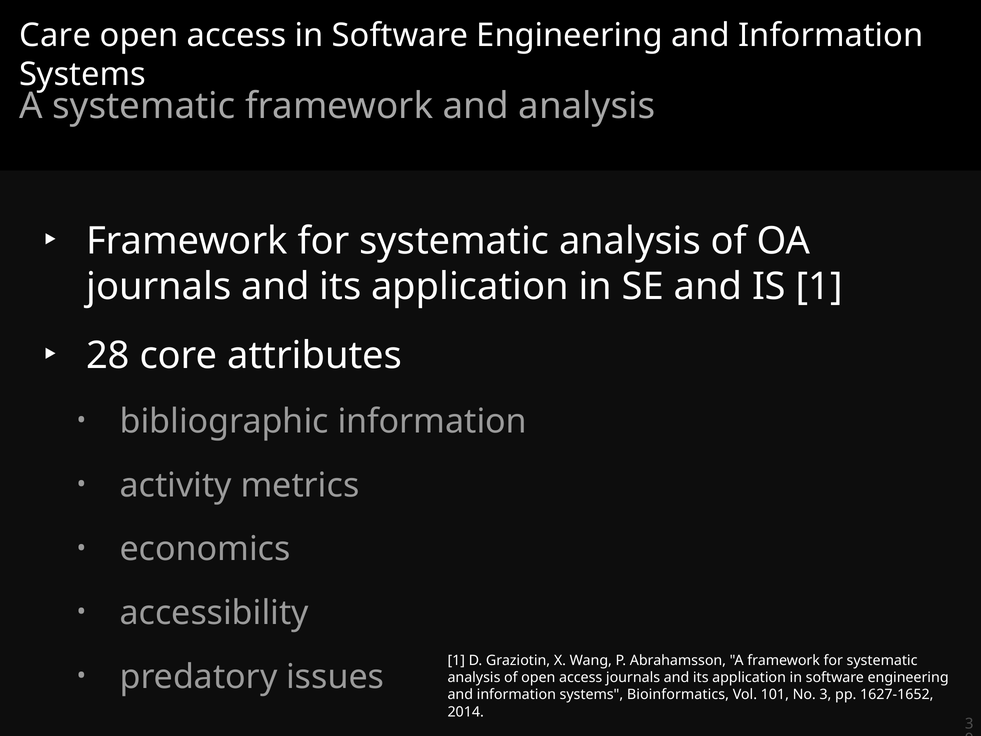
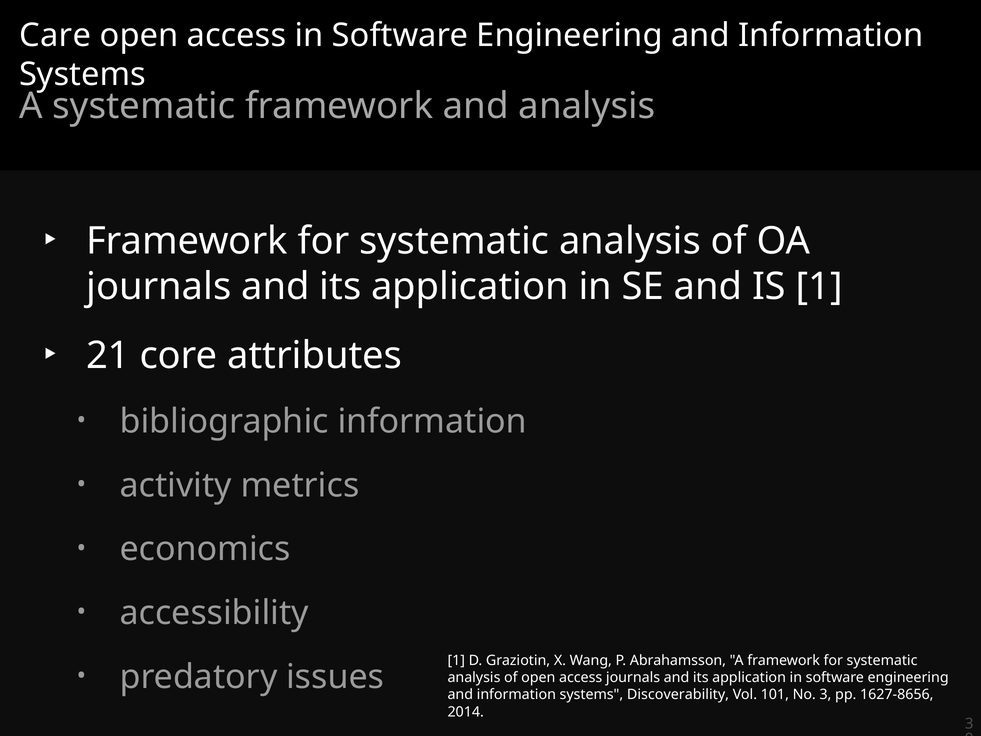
28: 28 -> 21
Bioinformatics: Bioinformatics -> Discoverability
1627-1652: 1627-1652 -> 1627-8656
